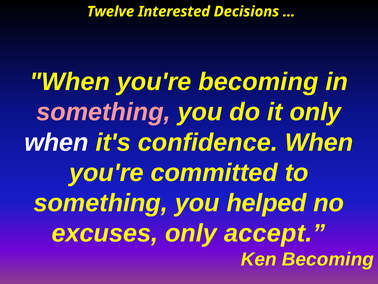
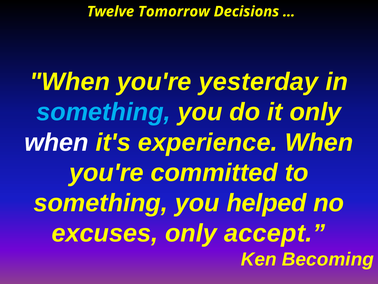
Interested: Interested -> Tomorrow
you're becoming: becoming -> yesterday
something at (104, 112) colour: pink -> light blue
confidence: confidence -> experience
